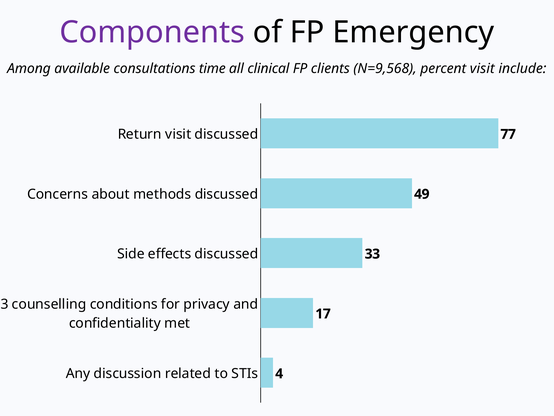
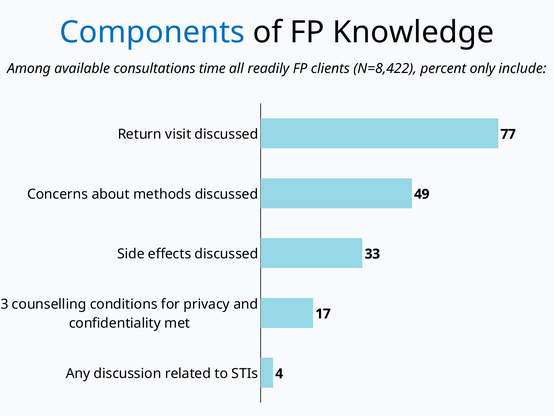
Components colour: purple -> blue
Emergency: Emergency -> Knowledge
clinical: clinical -> readily
N=9,568: N=9,568 -> N=8,422
percent visit: visit -> only
